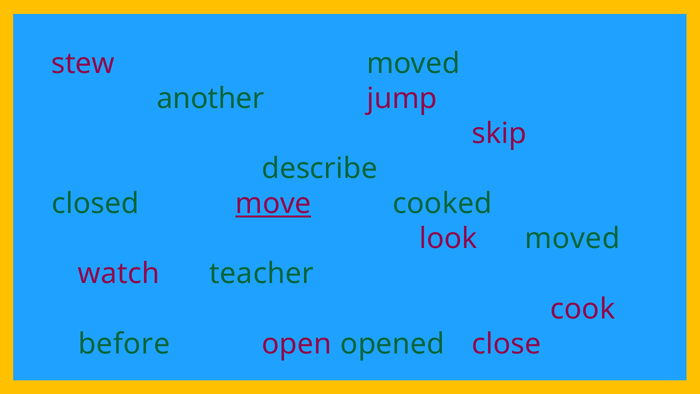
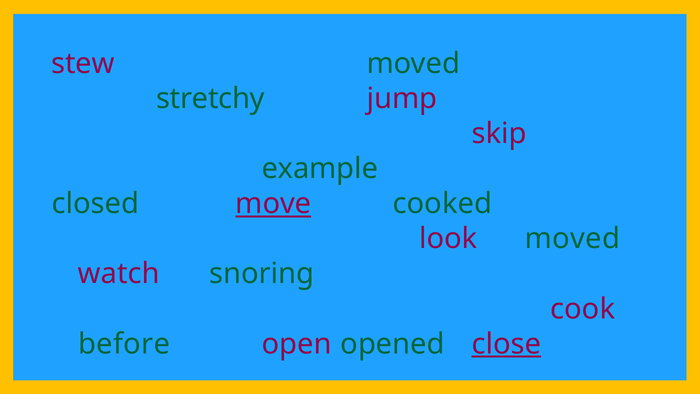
another: another -> stretchy
describe: describe -> example
teacher: teacher -> snoring
close underline: none -> present
